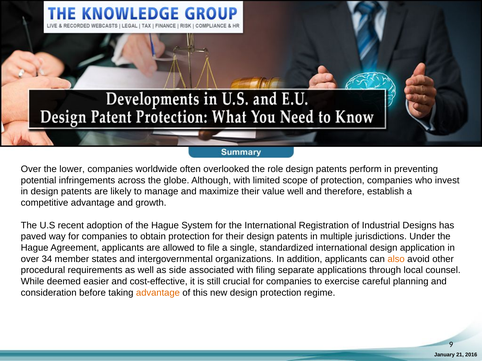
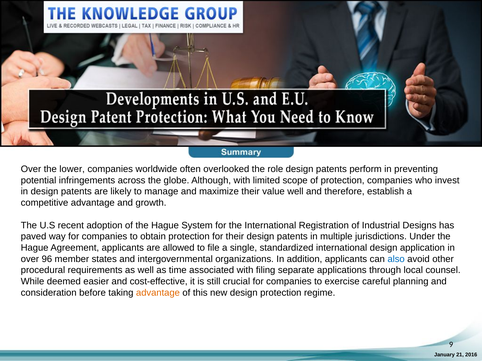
34: 34 -> 96
also colour: orange -> blue
side: side -> time
